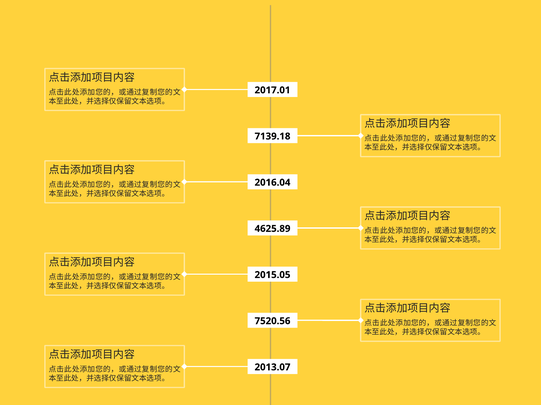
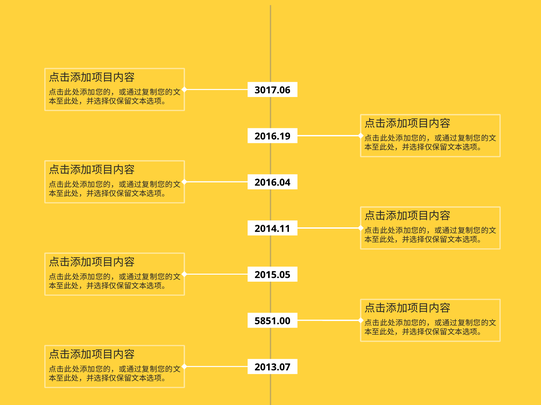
2017.01: 2017.01 -> 3017.06
7139.18: 7139.18 -> 2016.19
4625.89: 4625.89 -> 2014.11
7520.56: 7520.56 -> 5851.00
